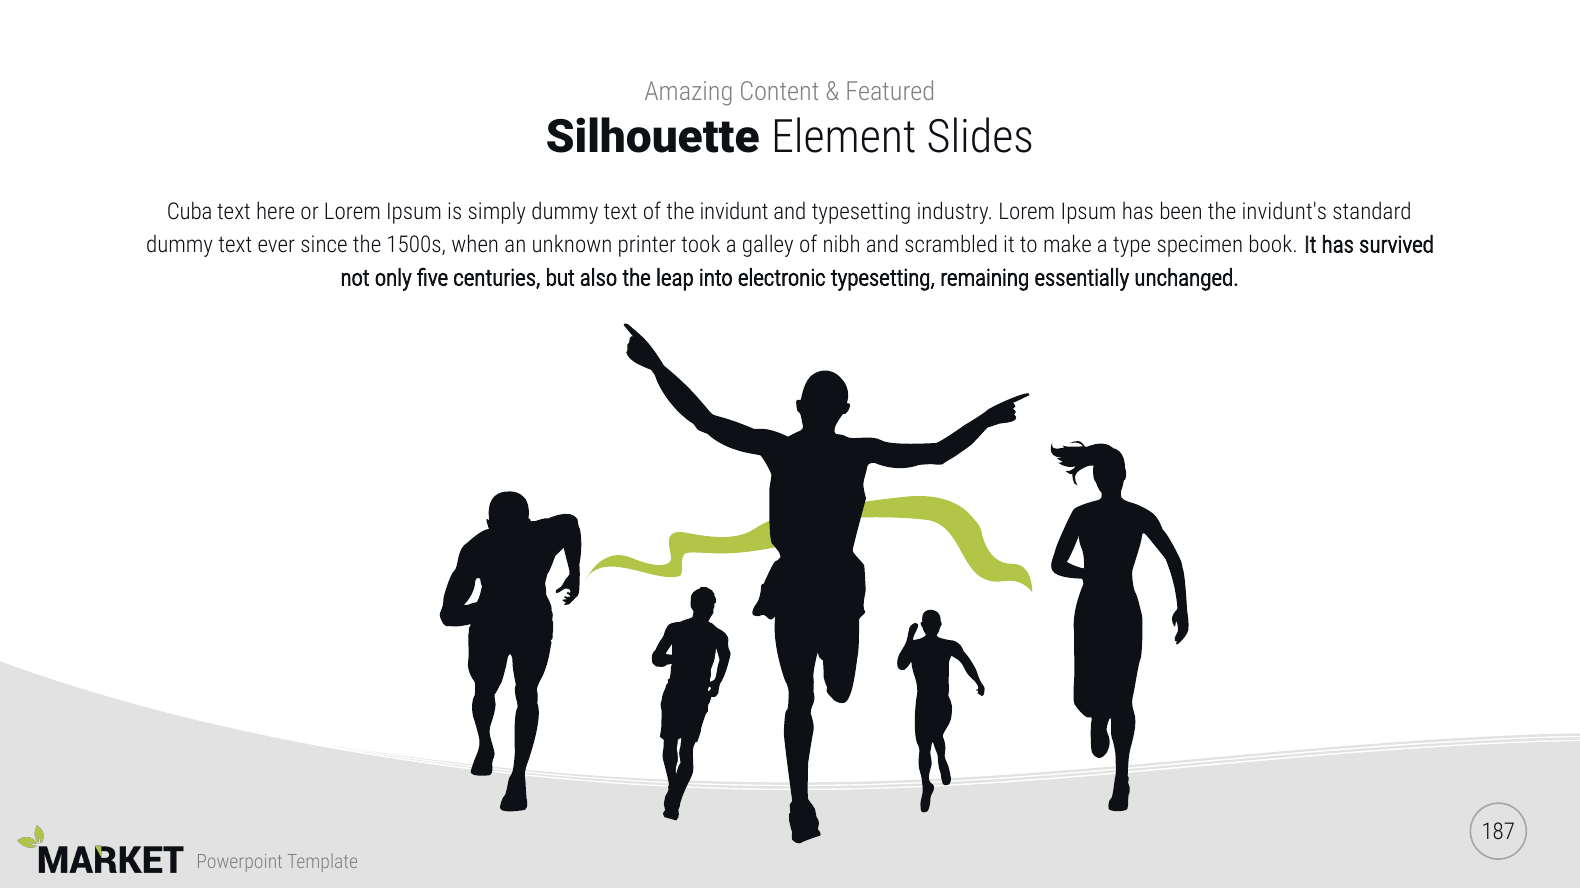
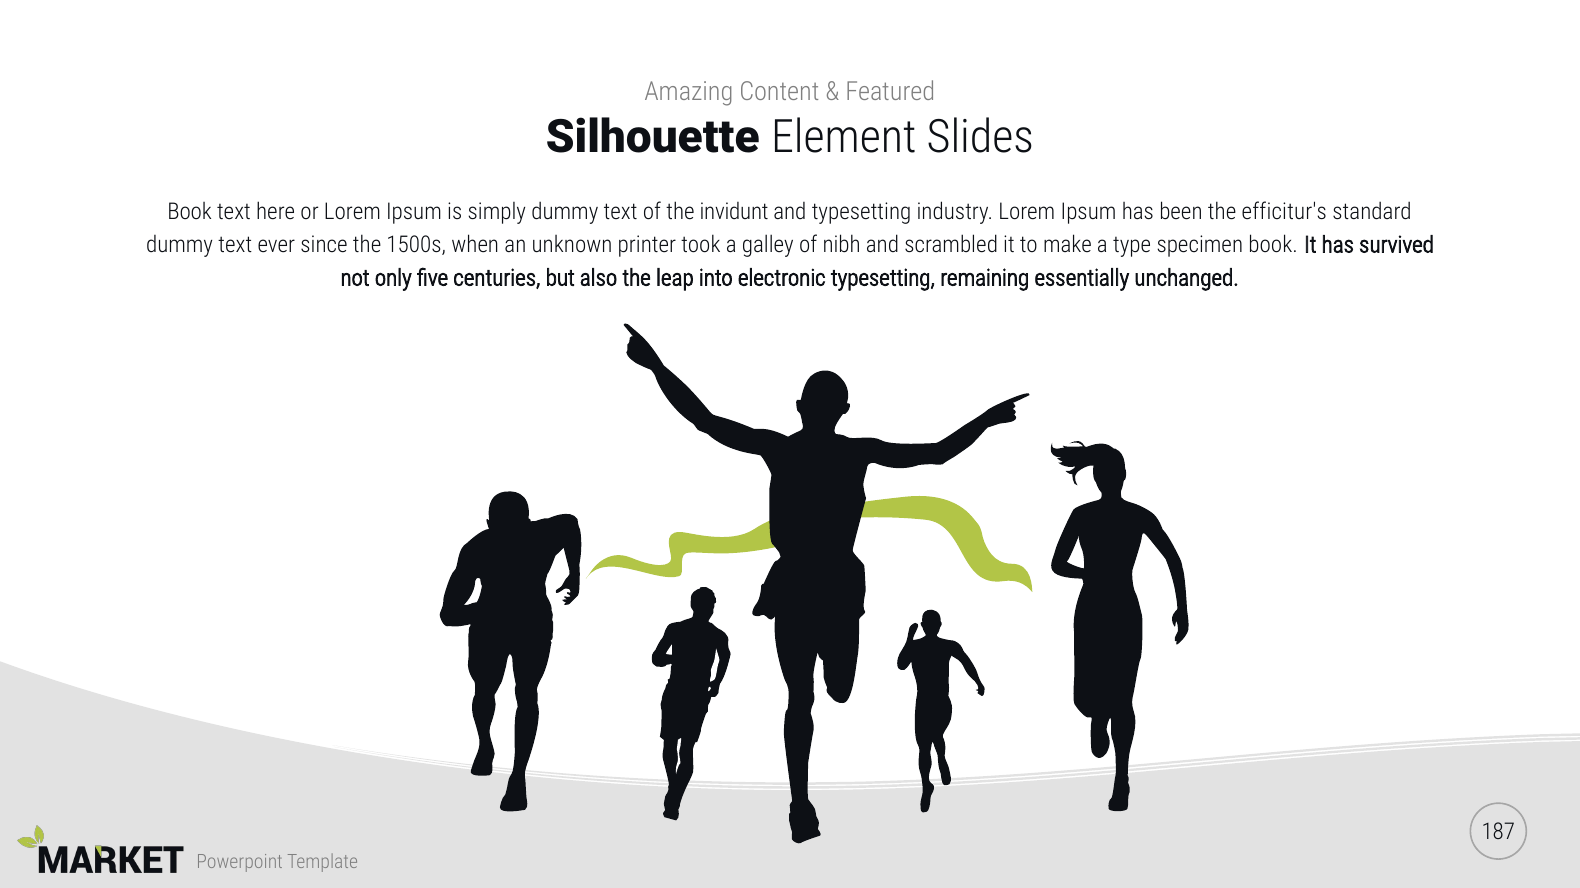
Cuba at (190, 212): Cuba -> Book
invidunt's: invidunt's -> efficitur's
